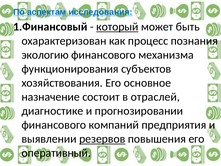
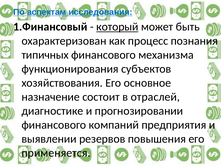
экологию: экологию -> типичных
резервов underline: present -> none
оперативный: оперативный -> применяется
